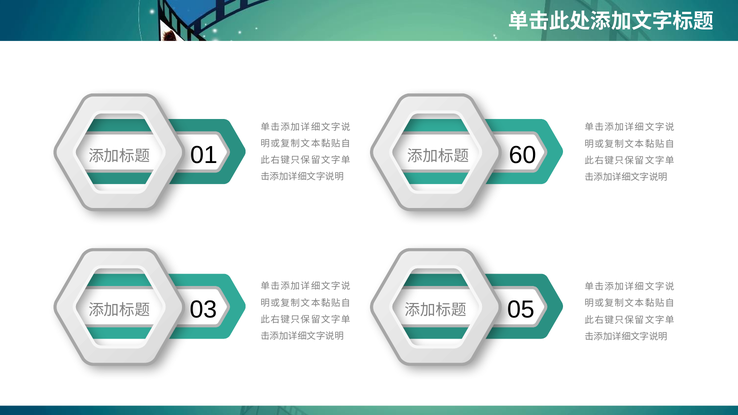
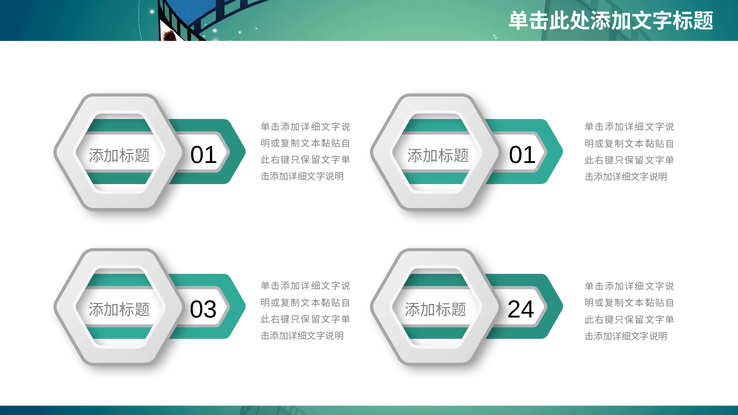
01 60: 60 -> 01
05: 05 -> 24
